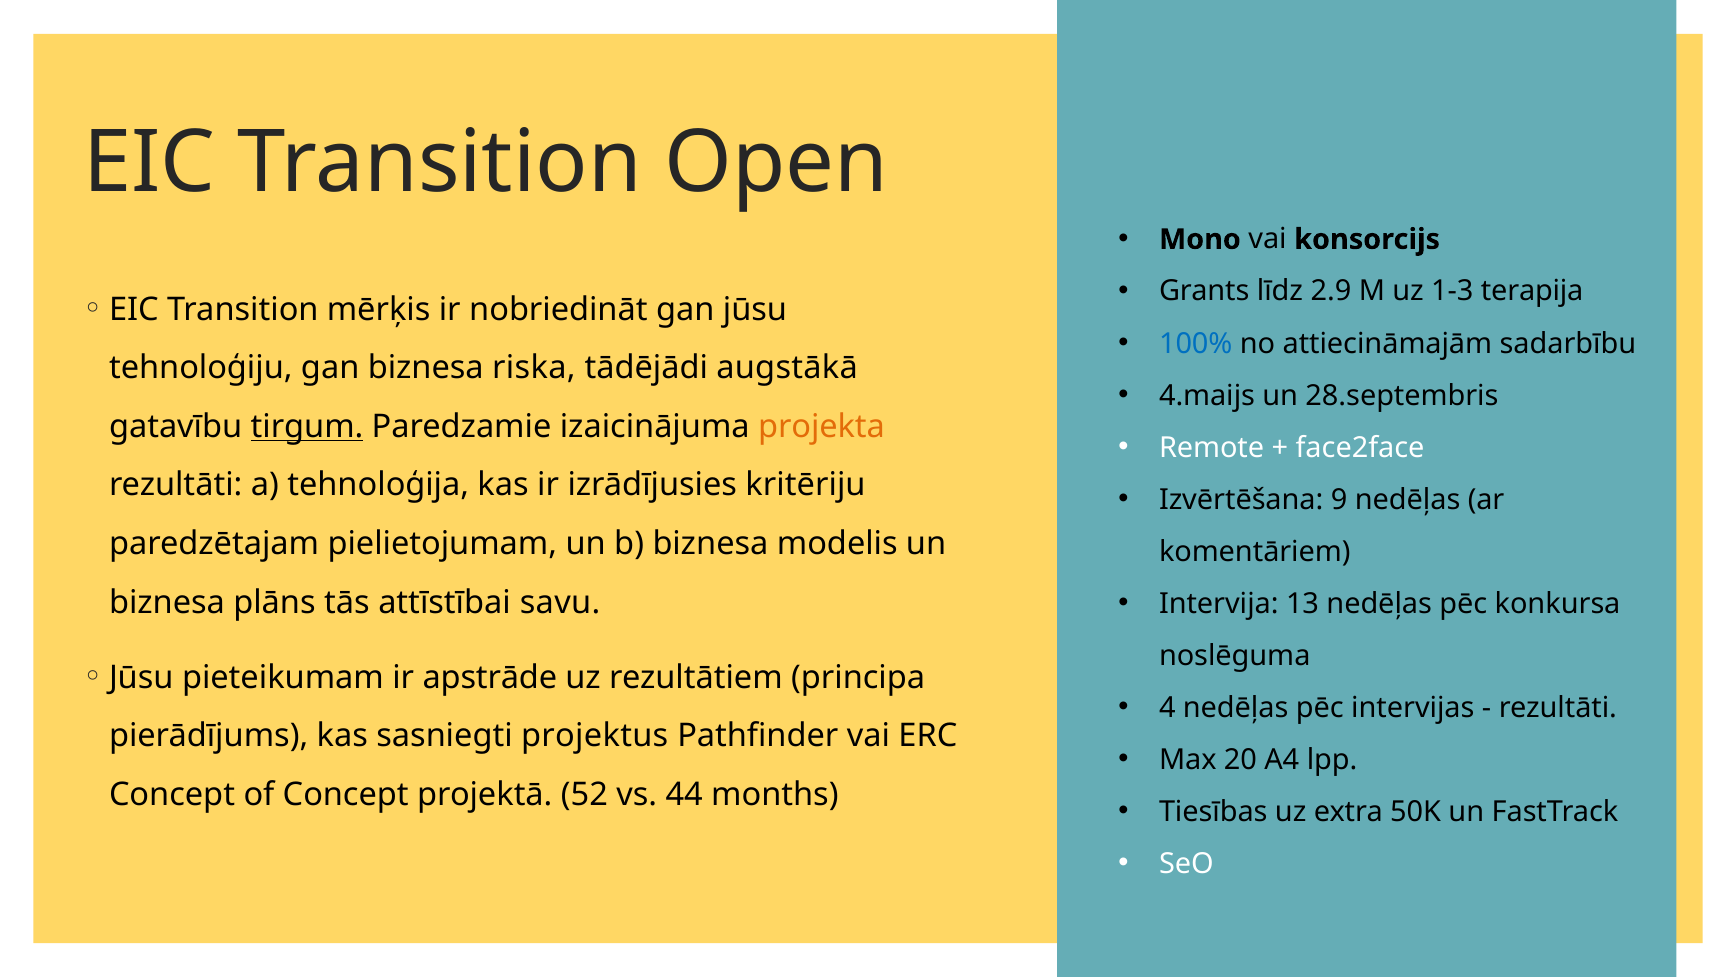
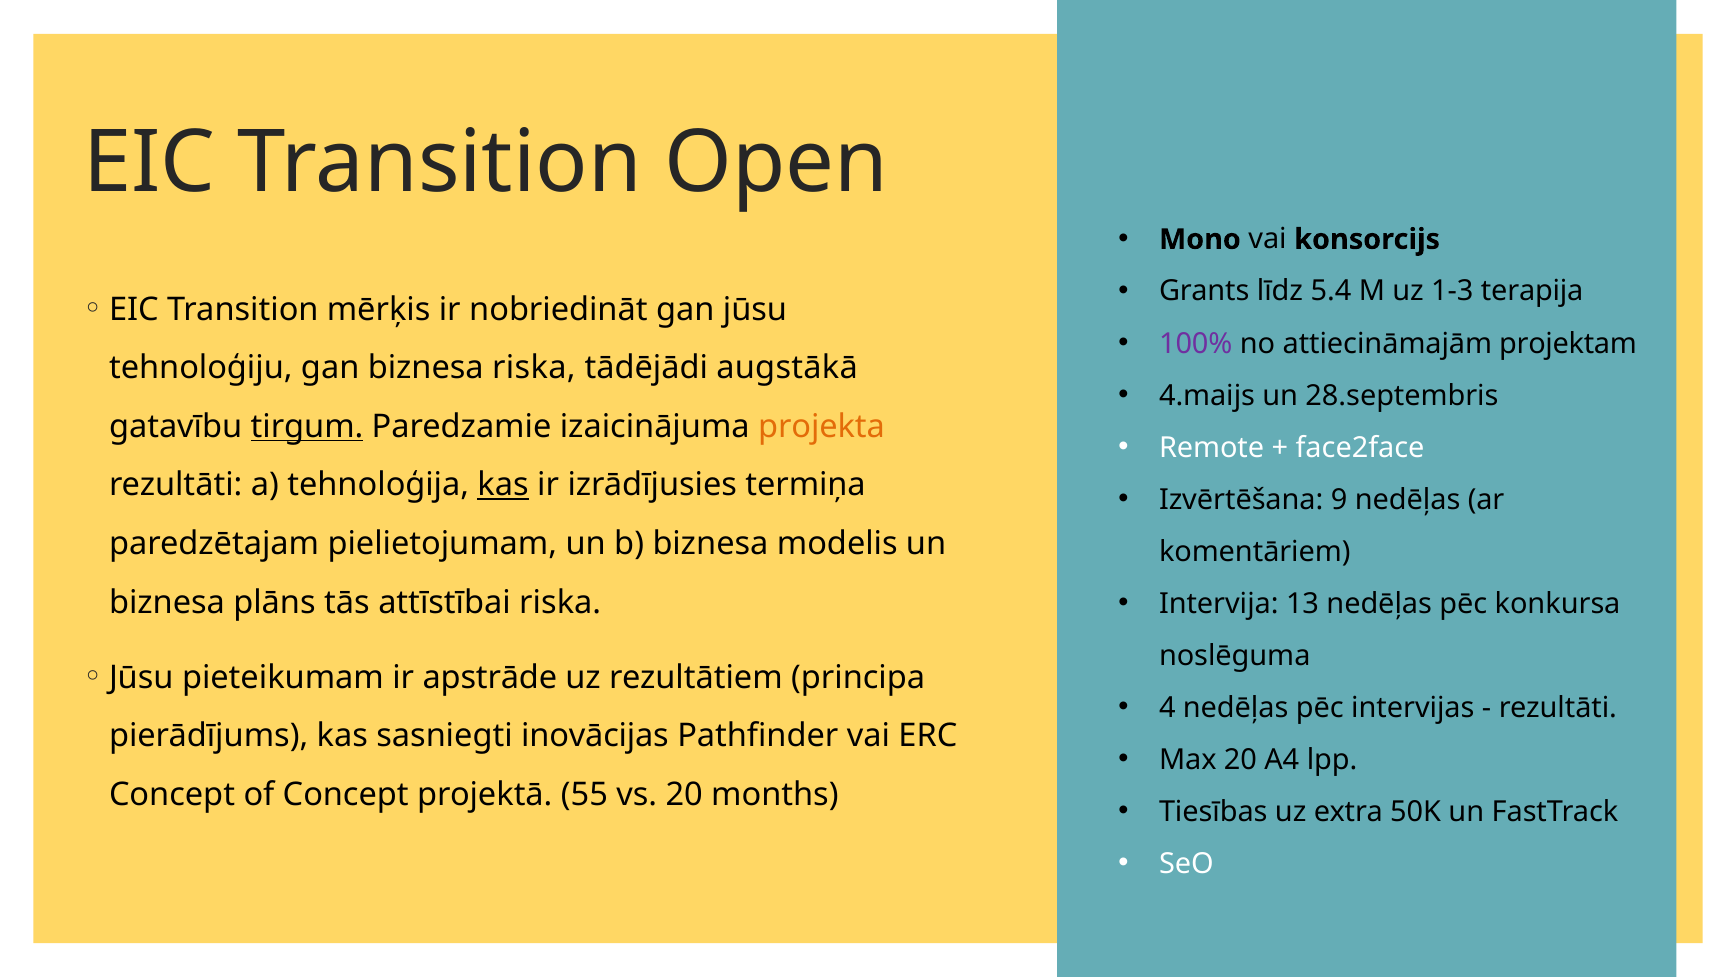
2.9: 2.9 -> 5.4
100% colour: blue -> purple
sadarbību: sadarbību -> projektam
kas at (503, 485) underline: none -> present
kritēriju: kritēriju -> termiņa
attīstībai savu: savu -> riska
projektus: projektus -> inovācijas
52: 52 -> 55
vs 44: 44 -> 20
